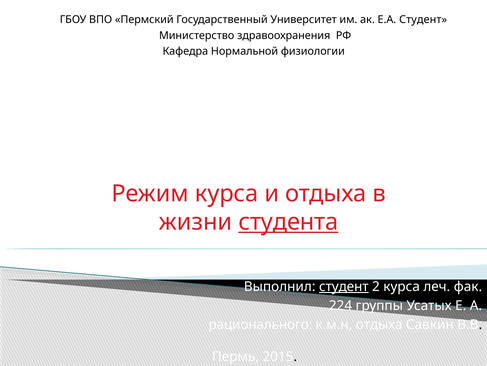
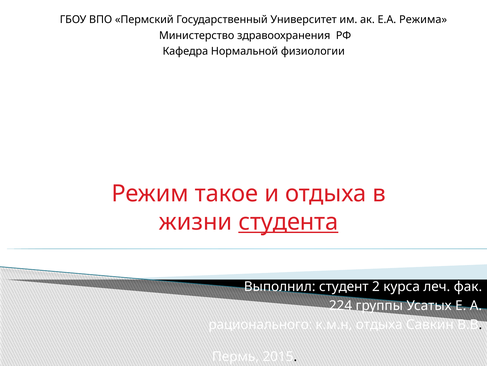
Е.А Студент: Студент -> Режима
Режим курса: курса -> такое
студент at (344, 286) underline: present -> none
